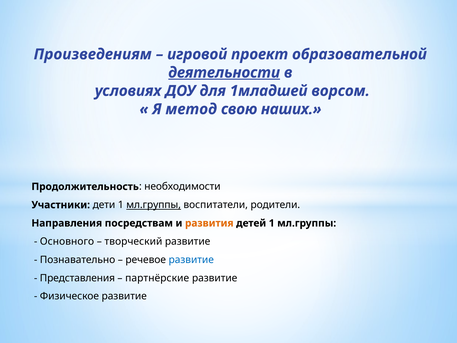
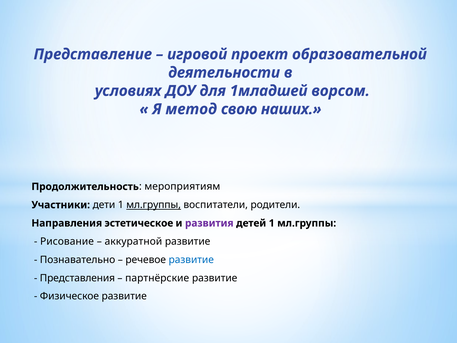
Произведениям: Произведениям -> Представление
деятельности underline: present -> none
необходимости: необходимости -> мероприятиям
посредствам: посредствам -> эстетическое
развития colour: orange -> purple
Основного: Основного -> Рисование
творческий: творческий -> аккуратной
